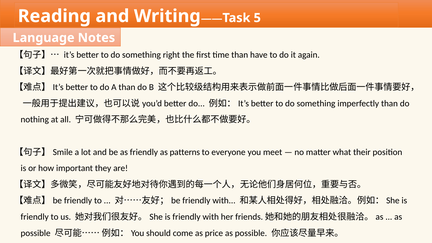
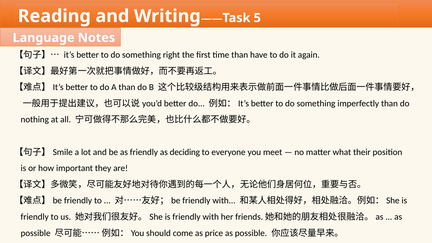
patterns: patterns -> deciding
